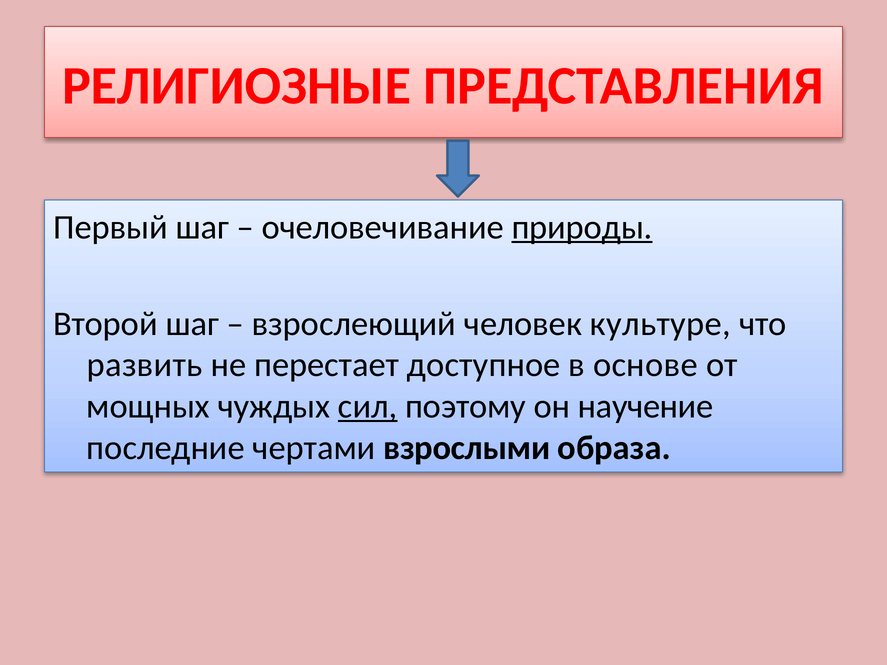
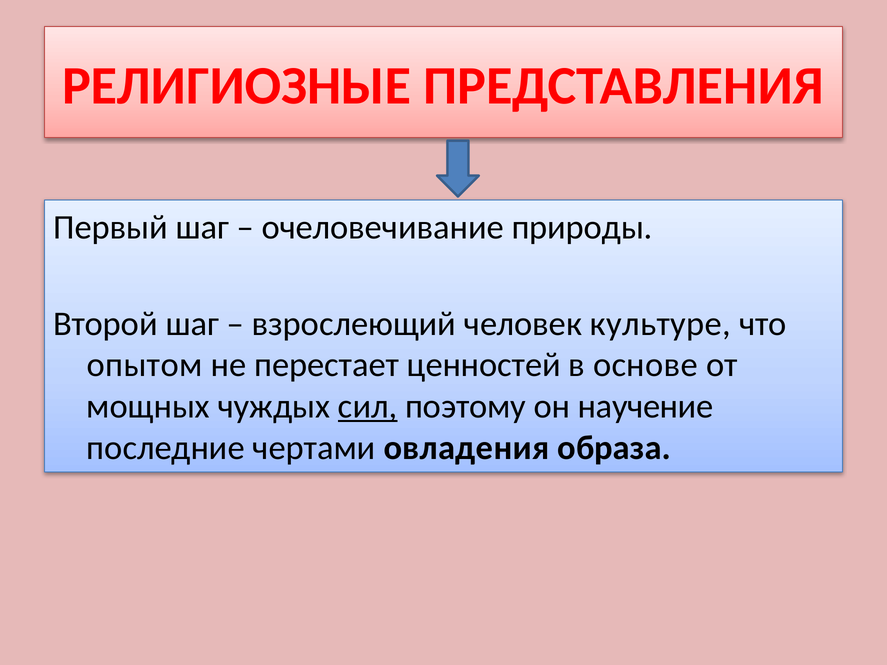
природы underline: present -> none
развить: развить -> опытом
доступное: доступное -> ценностей
взрослыми: взрослыми -> овладения
